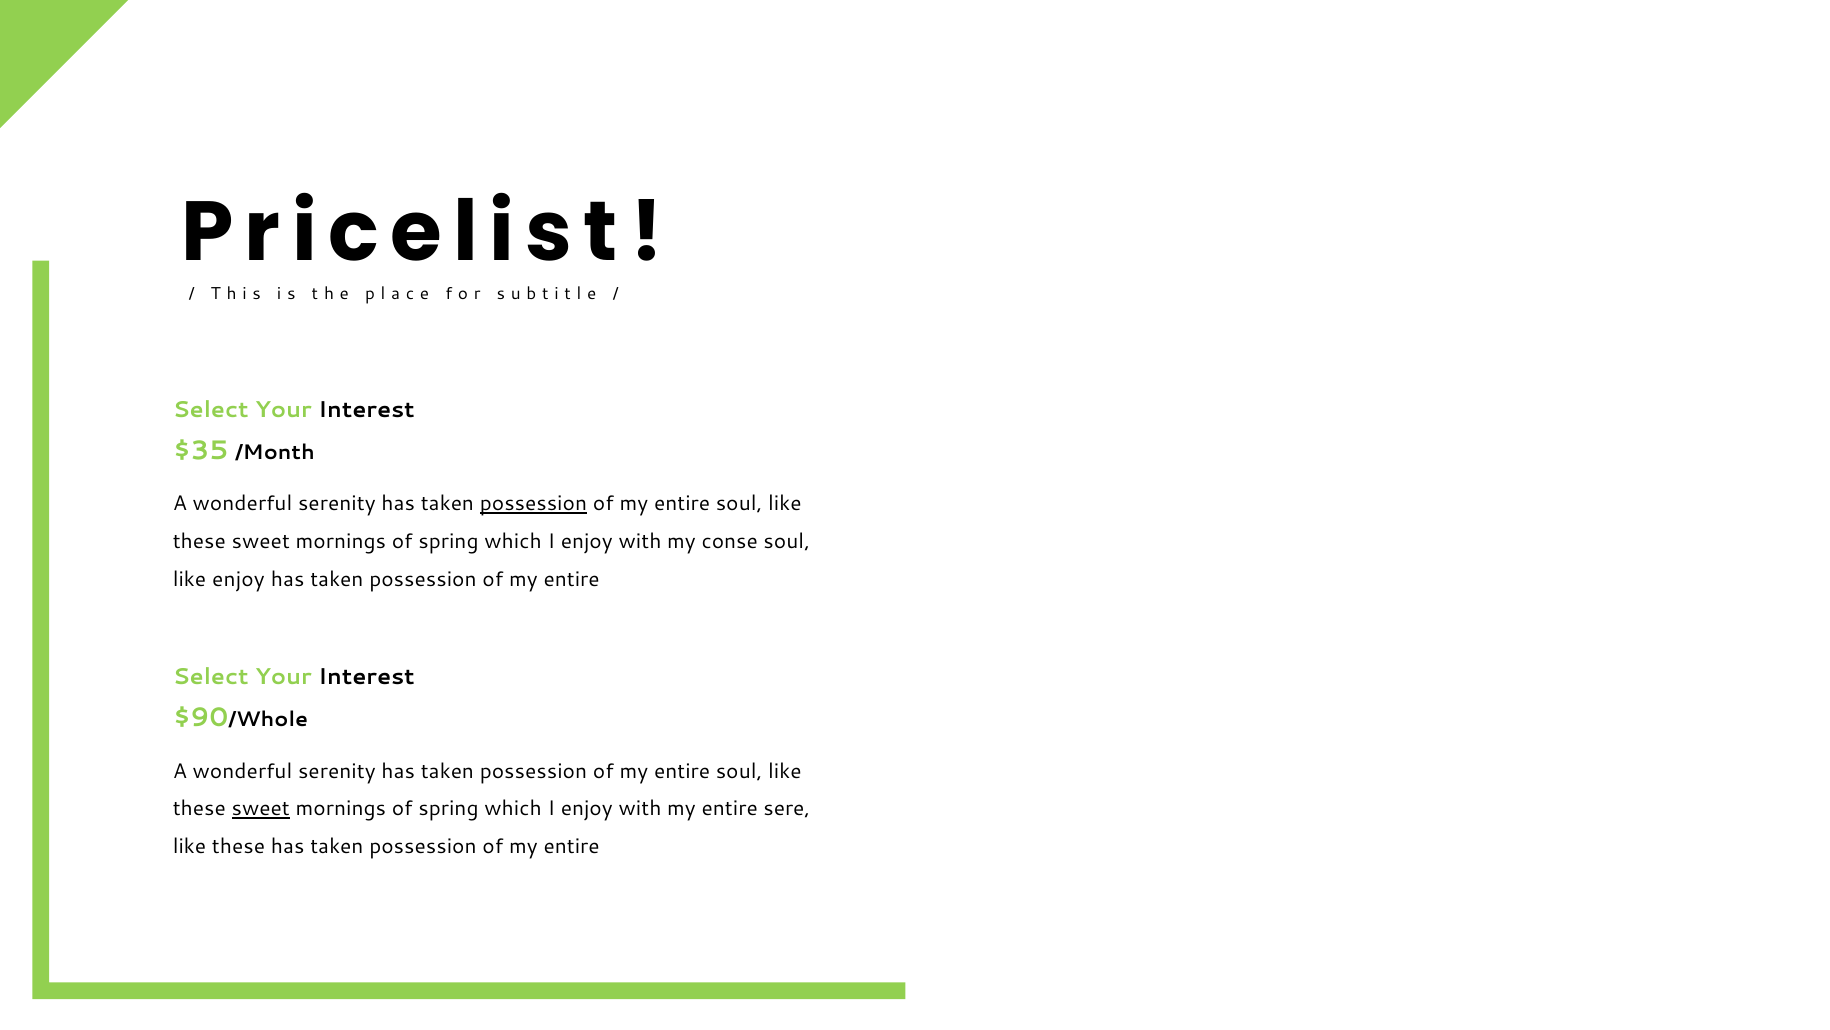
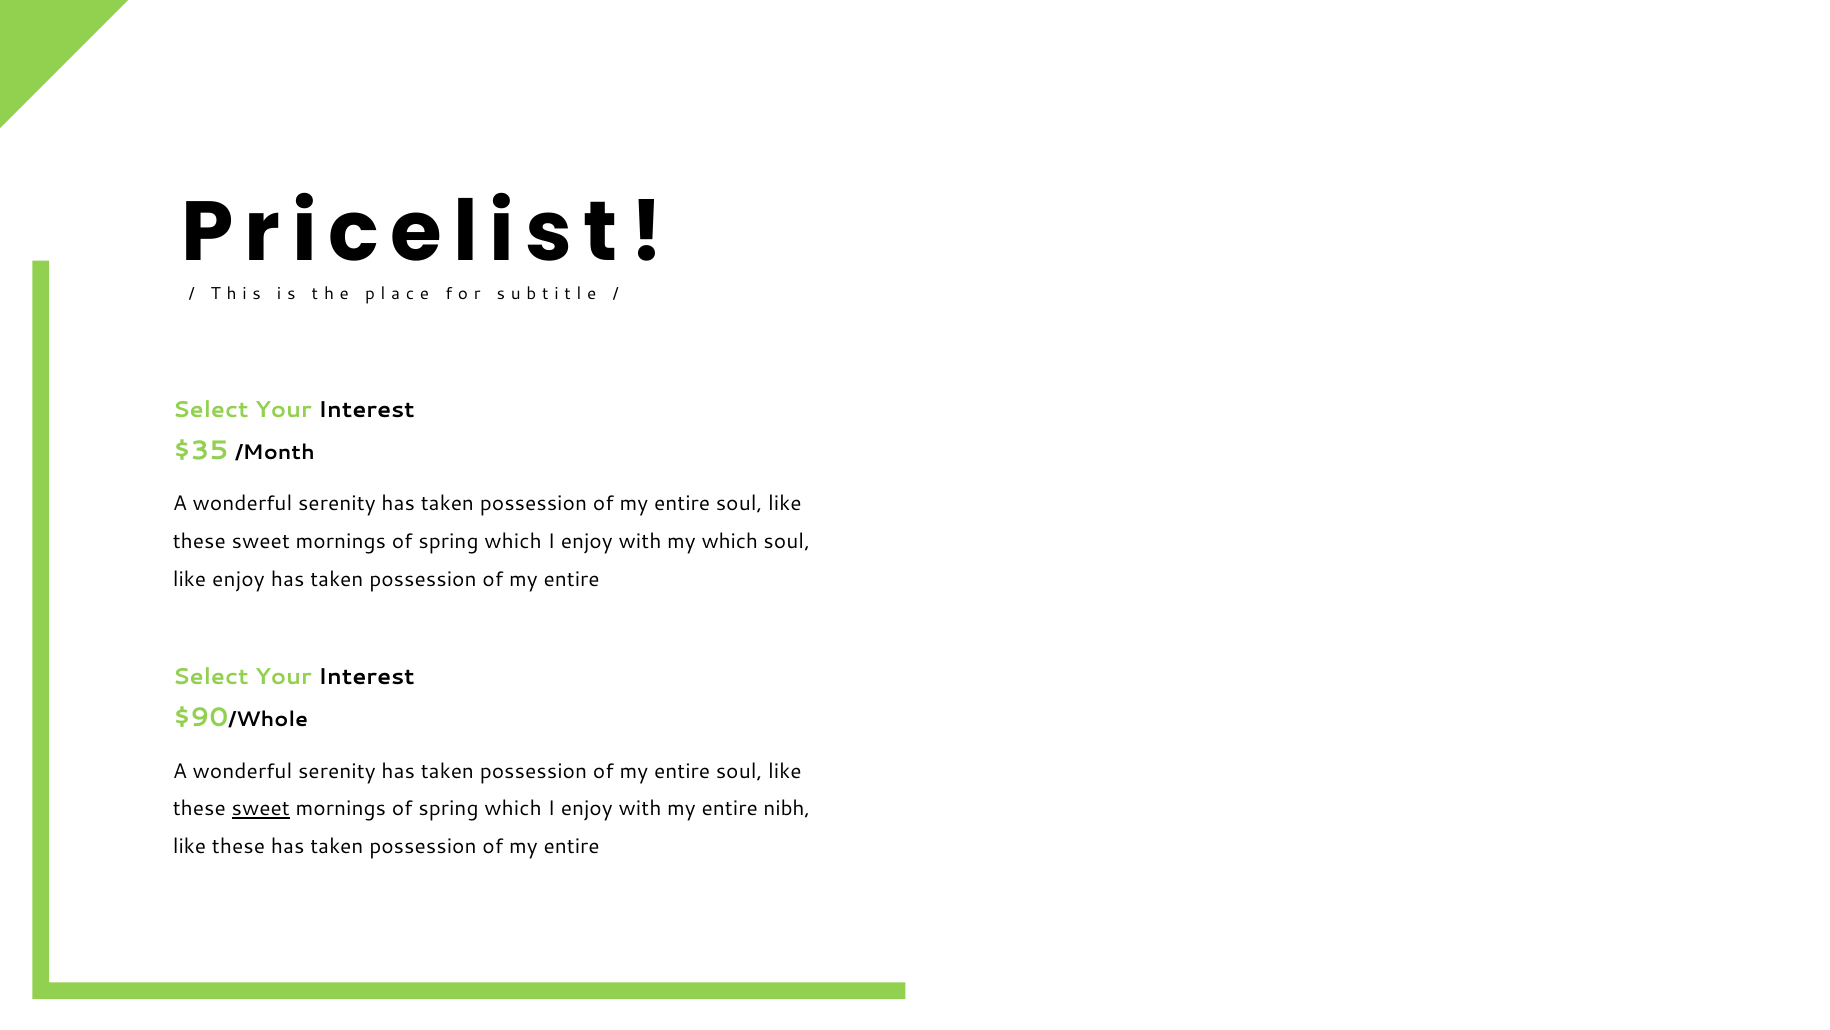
possession at (533, 504) underline: present -> none
my conse: conse -> which
sere: sere -> nibh
